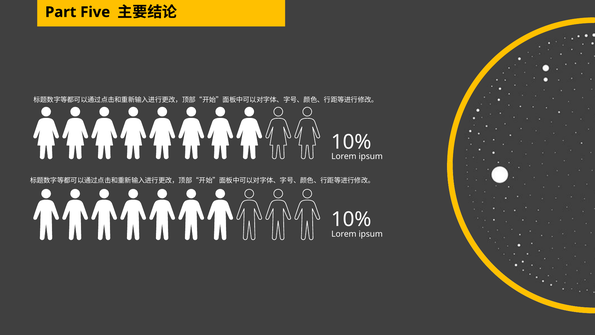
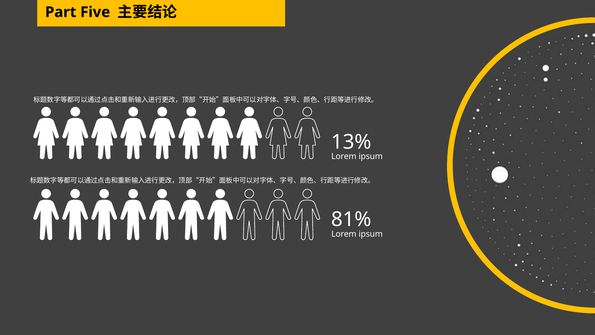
10% at (351, 142): 10% -> 13%
10% at (351, 219): 10% -> 81%
